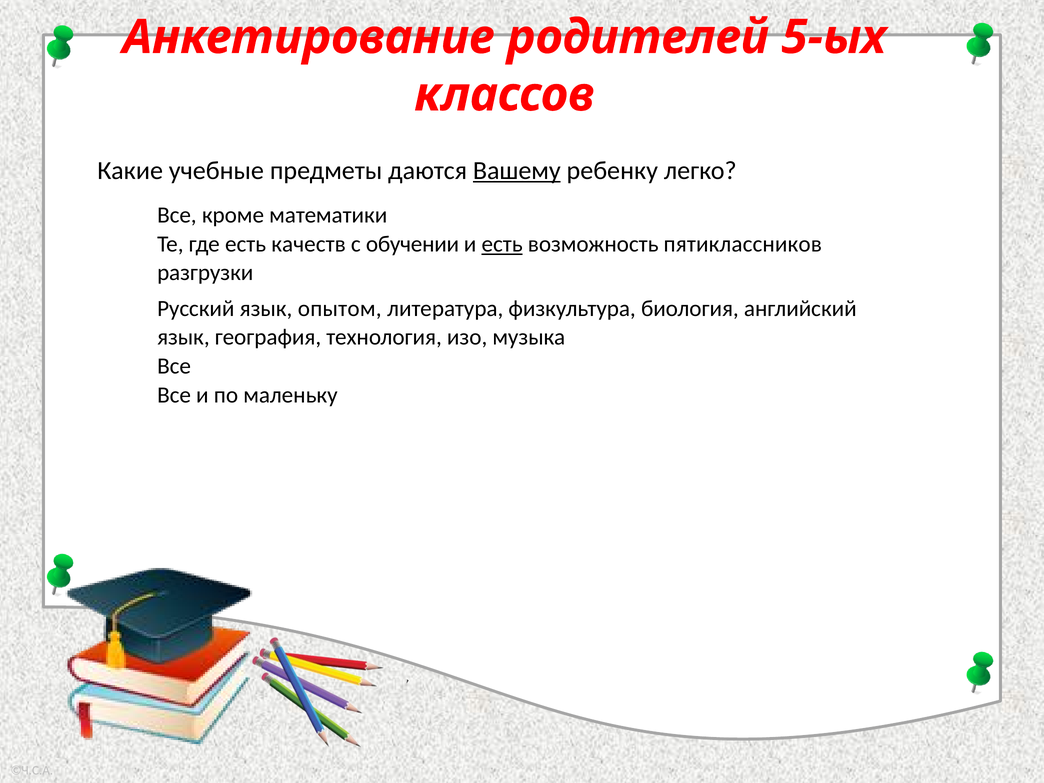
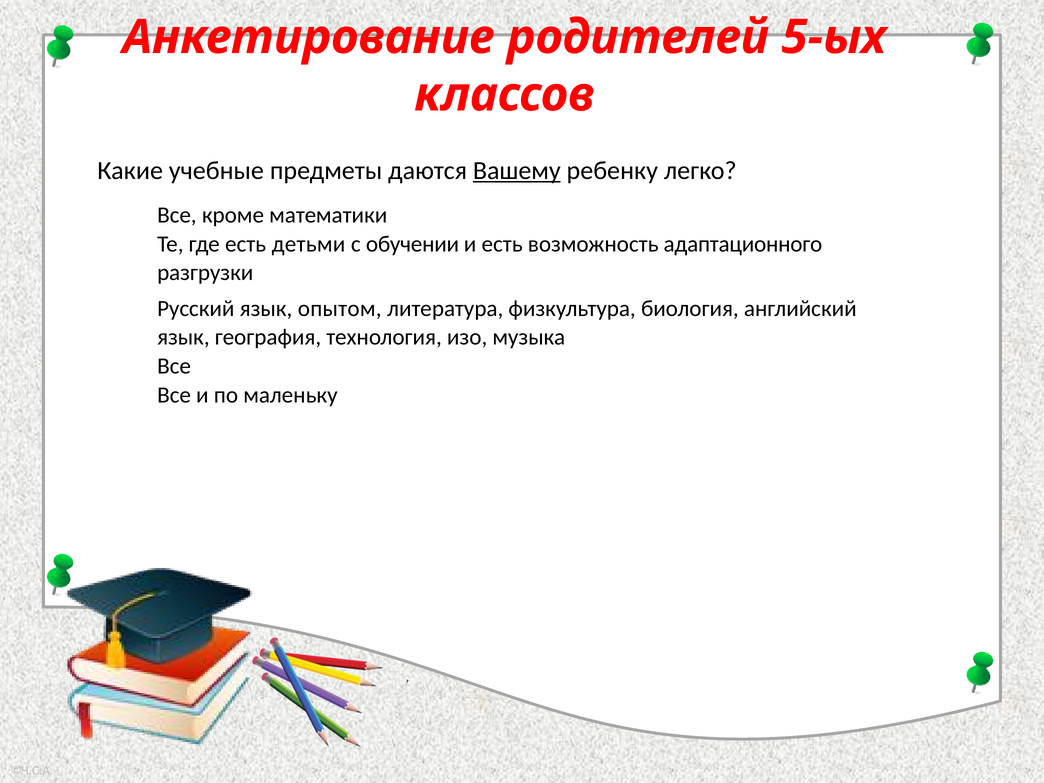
качеств: качеств -> детьми
есть at (502, 244) underline: present -> none
пятиклассников: пятиклассников -> адаптационного
